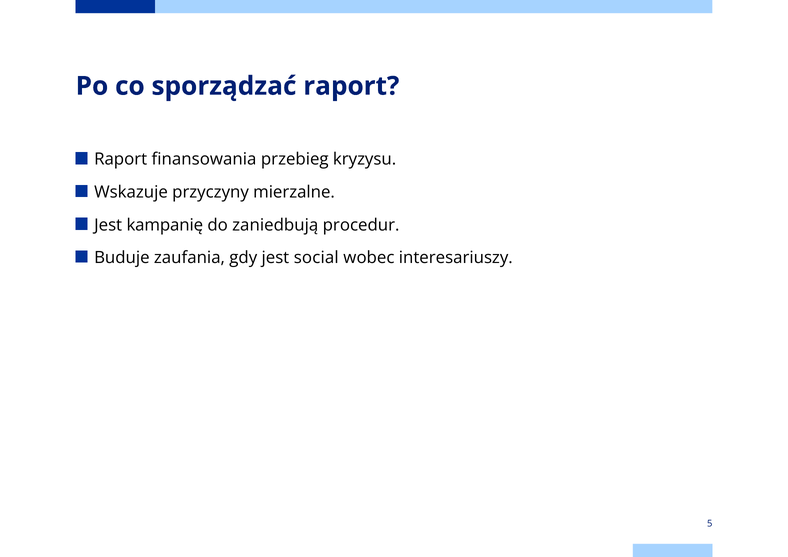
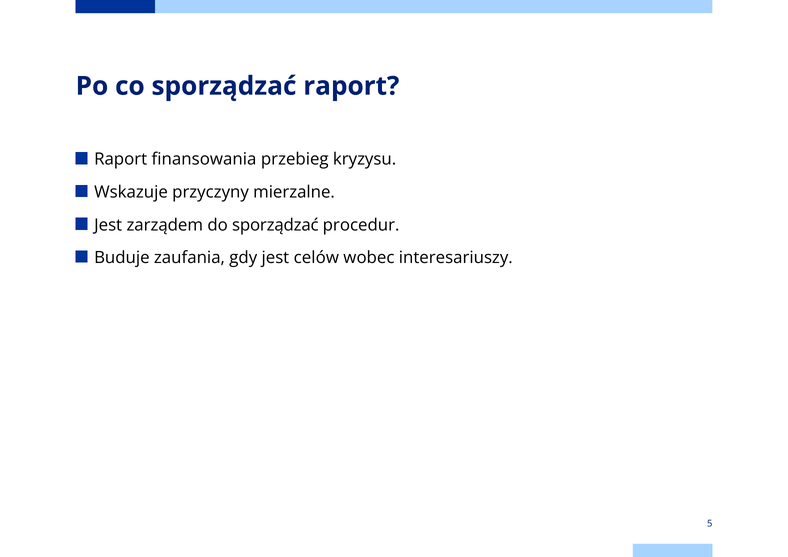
kampanię: kampanię -> zarządem
do zaniedbują: zaniedbują -> sporządzać
social: social -> celów
